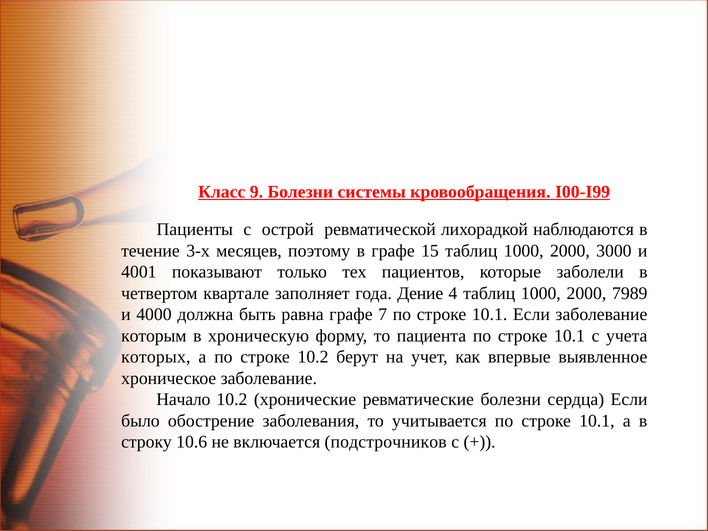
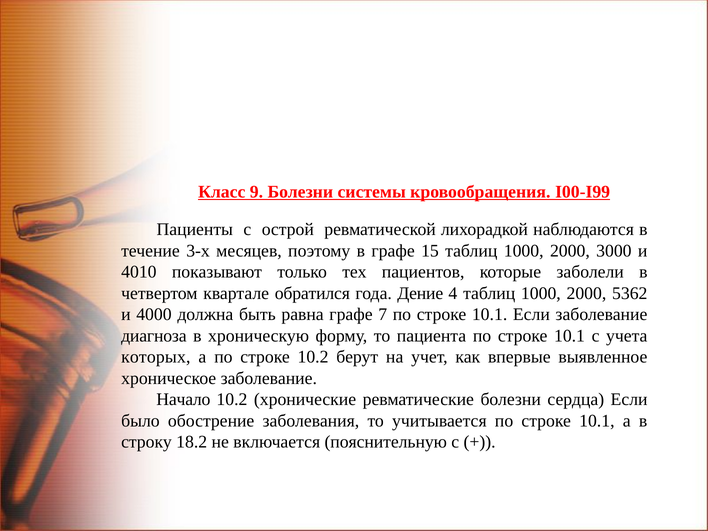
4001: 4001 -> 4010
заполняет: заполняет -> обратился
7989: 7989 -> 5362
которым: которым -> диагноза
10.6: 10.6 -> 18.2
подстрочников: подстрочников -> пояснительную
